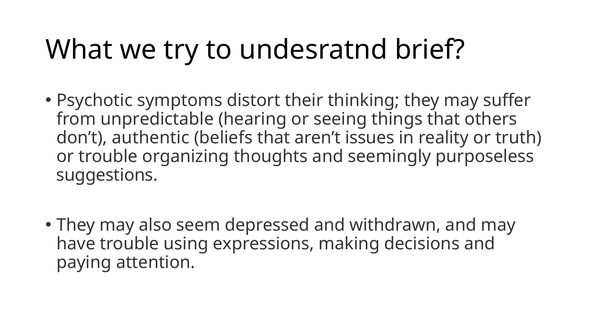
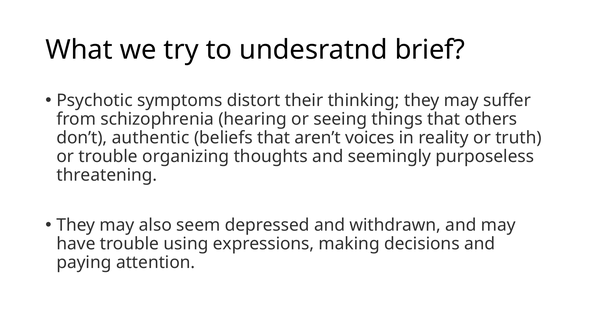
unpredictable: unpredictable -> schizophrenia
issues: issues -> voices
suggestions: suggestions -> threatening
